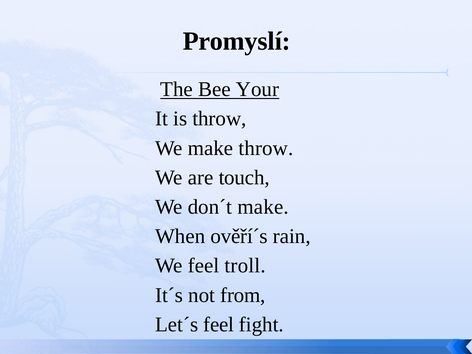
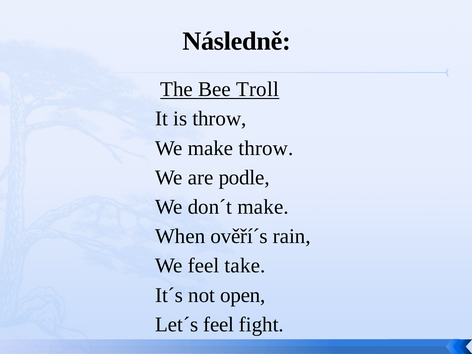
Promyslí: Promyslí -> Následně
Your: Your -> Troll
touch: touch -> podle
troll: troll -> take
from: from -> open
